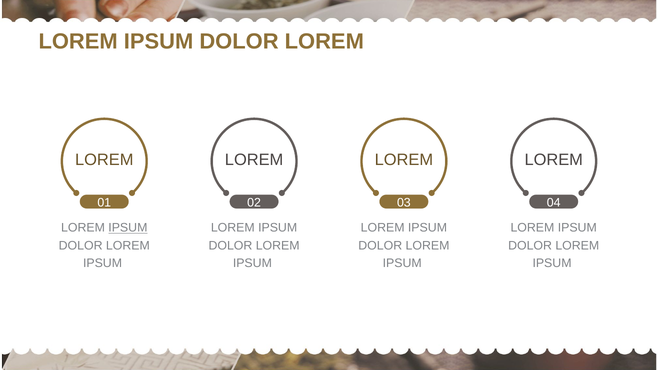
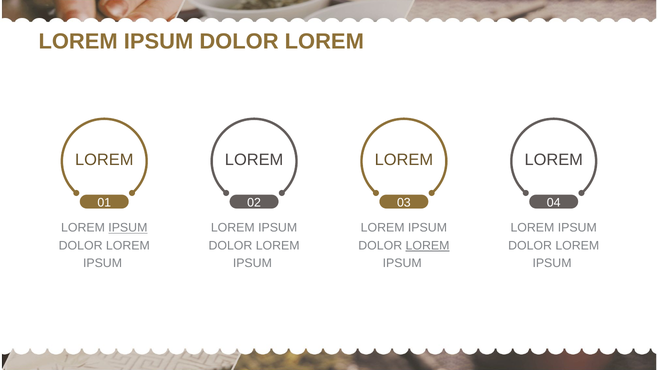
LOREM at (428, 246) underline: none -> present
